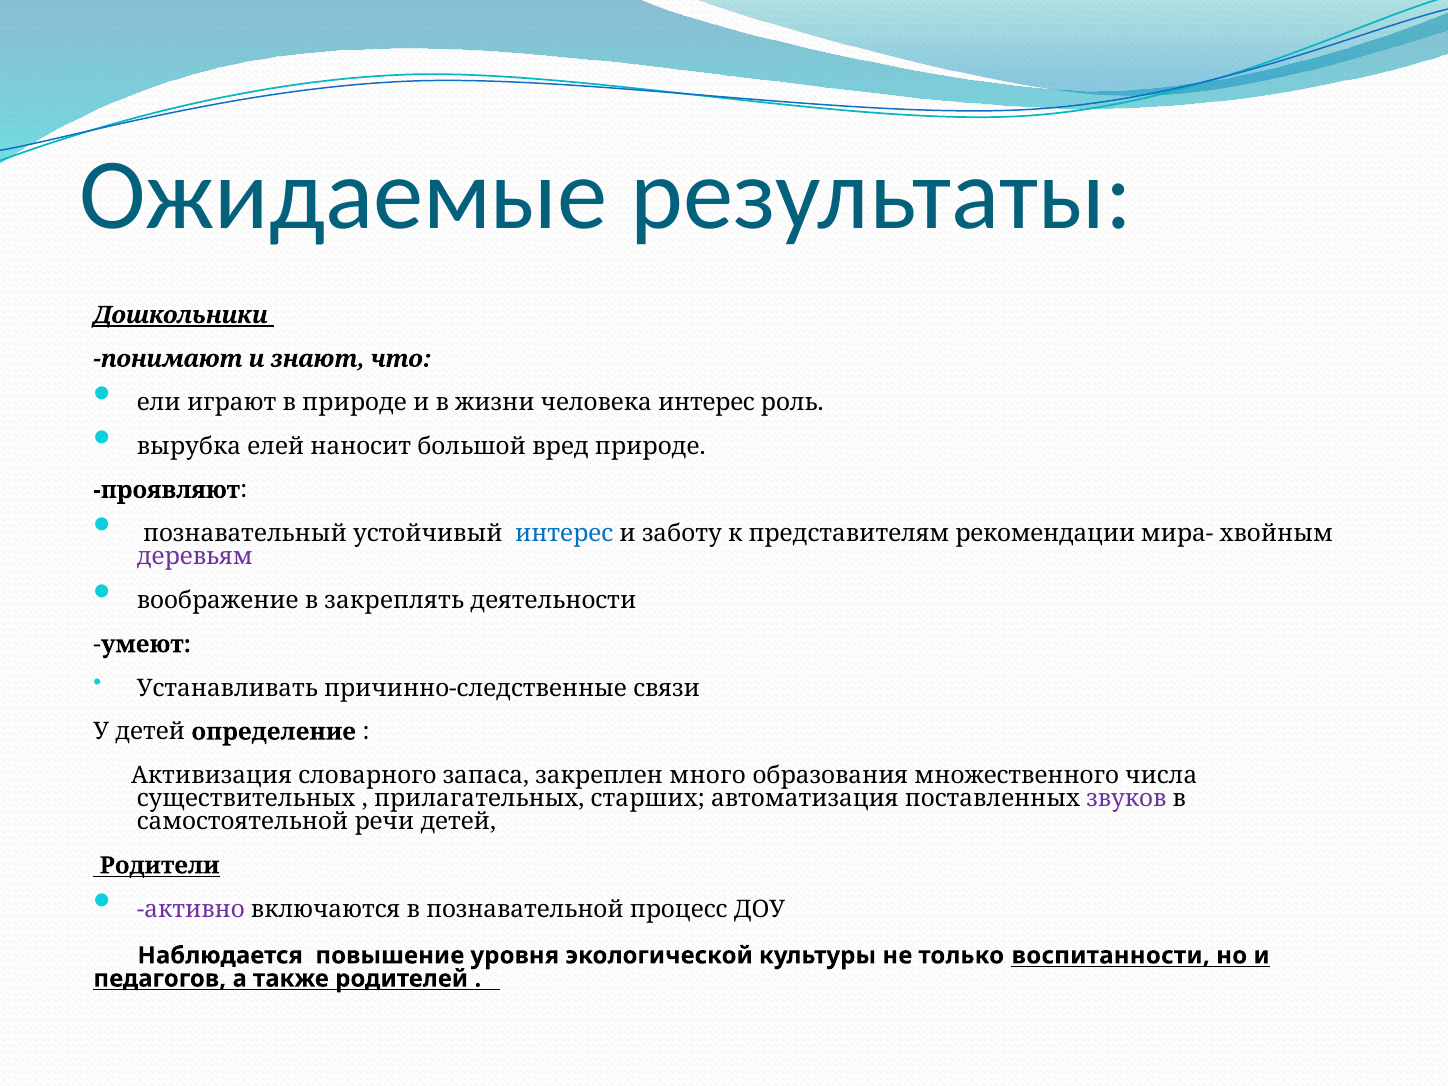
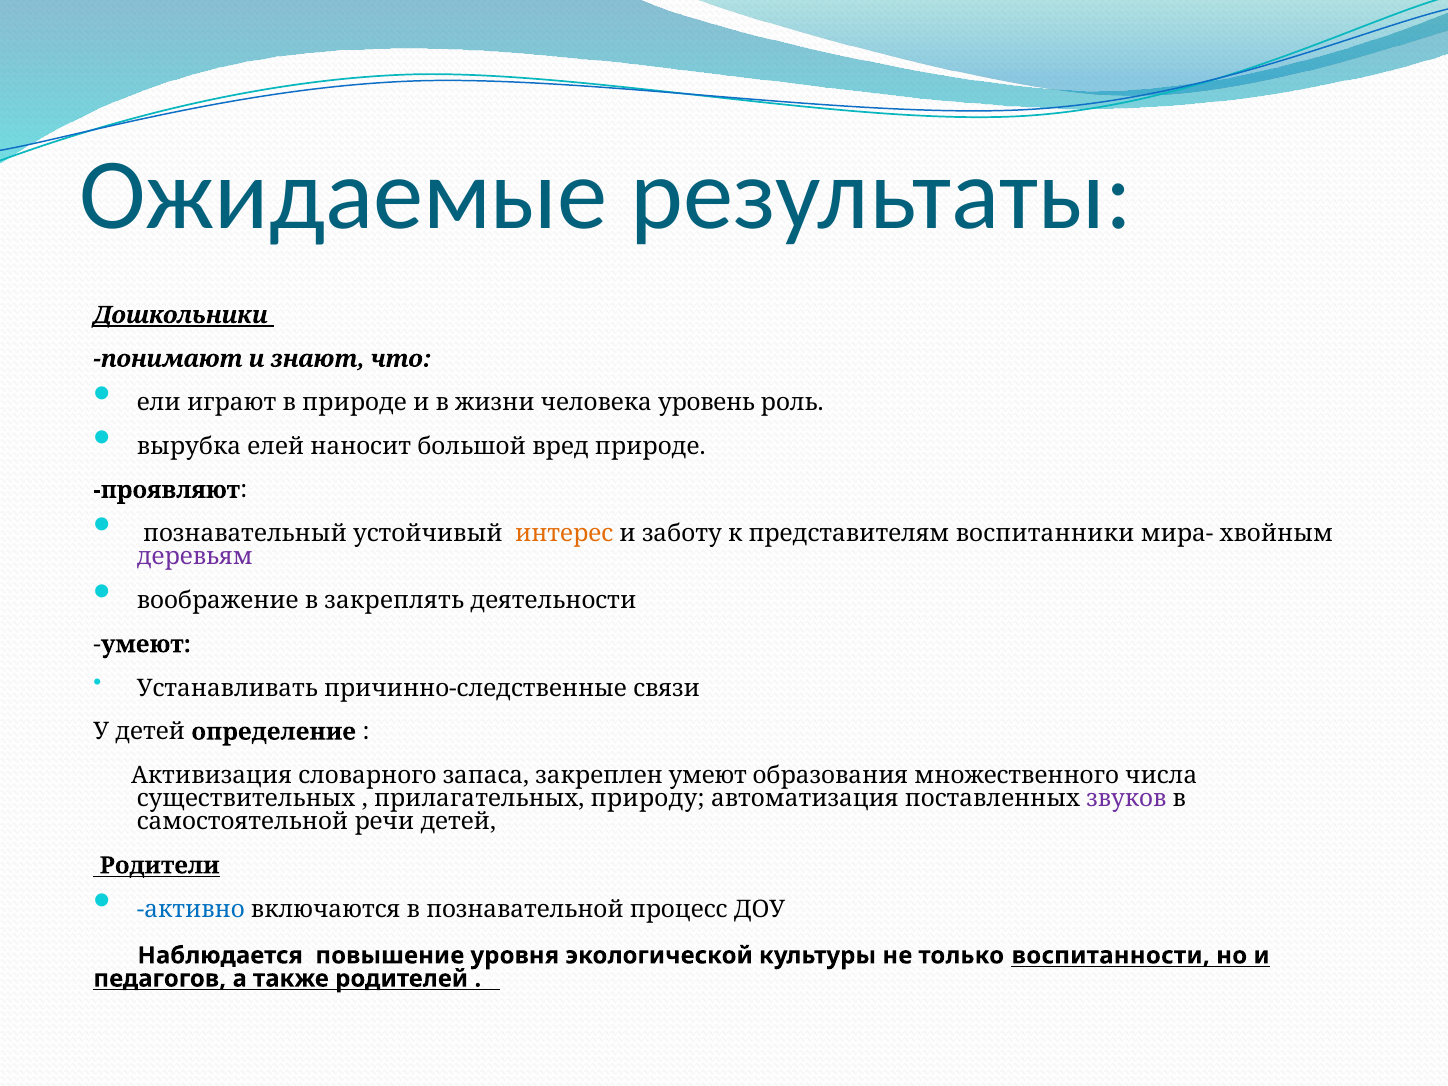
человека интерес: интерес -> уровень
интерес at (564, 534) colour: blue -> orange
рекомендации: рекомендации -> воспитанники
закреплен много: много -> умеют
старших: старших -> природу
активно colour: purple -> blue
